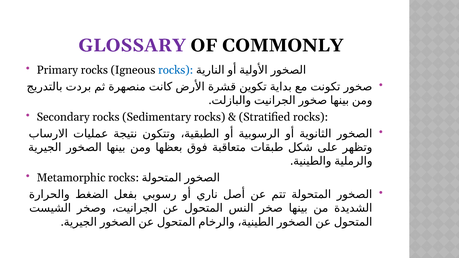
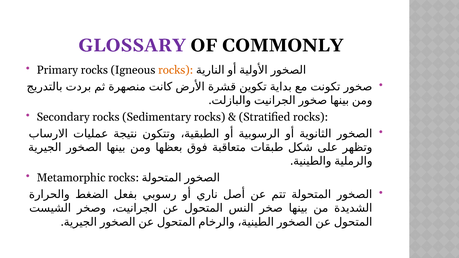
rocks at (176, 70) colour: blue -> orange
